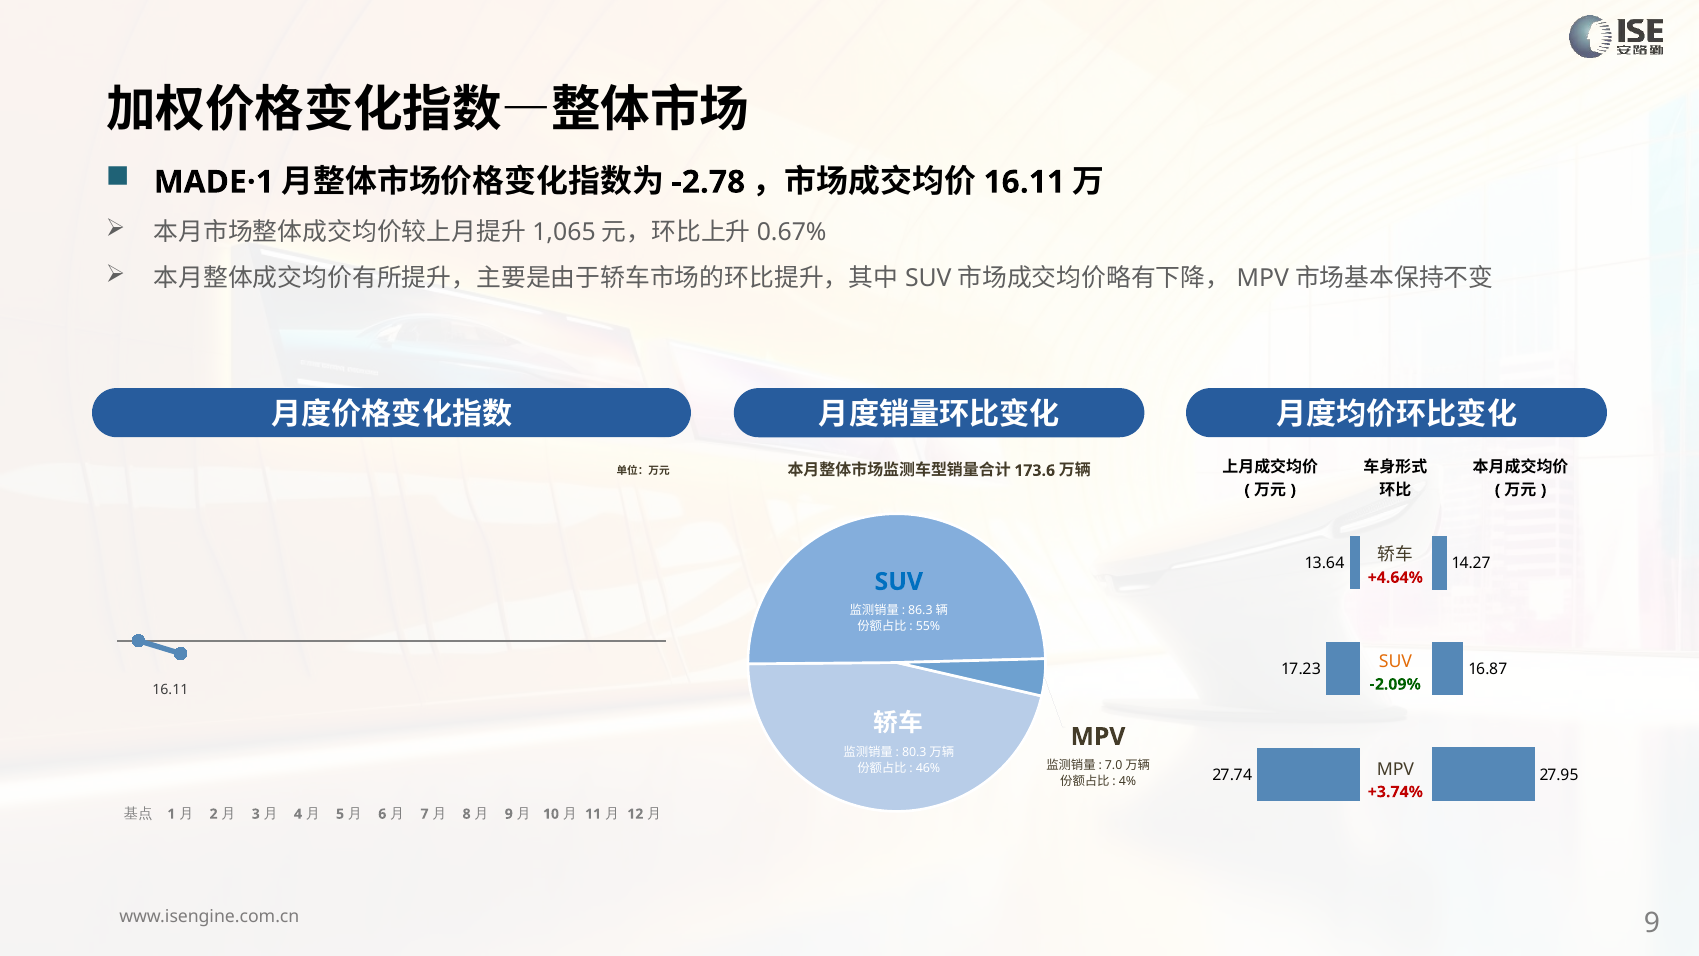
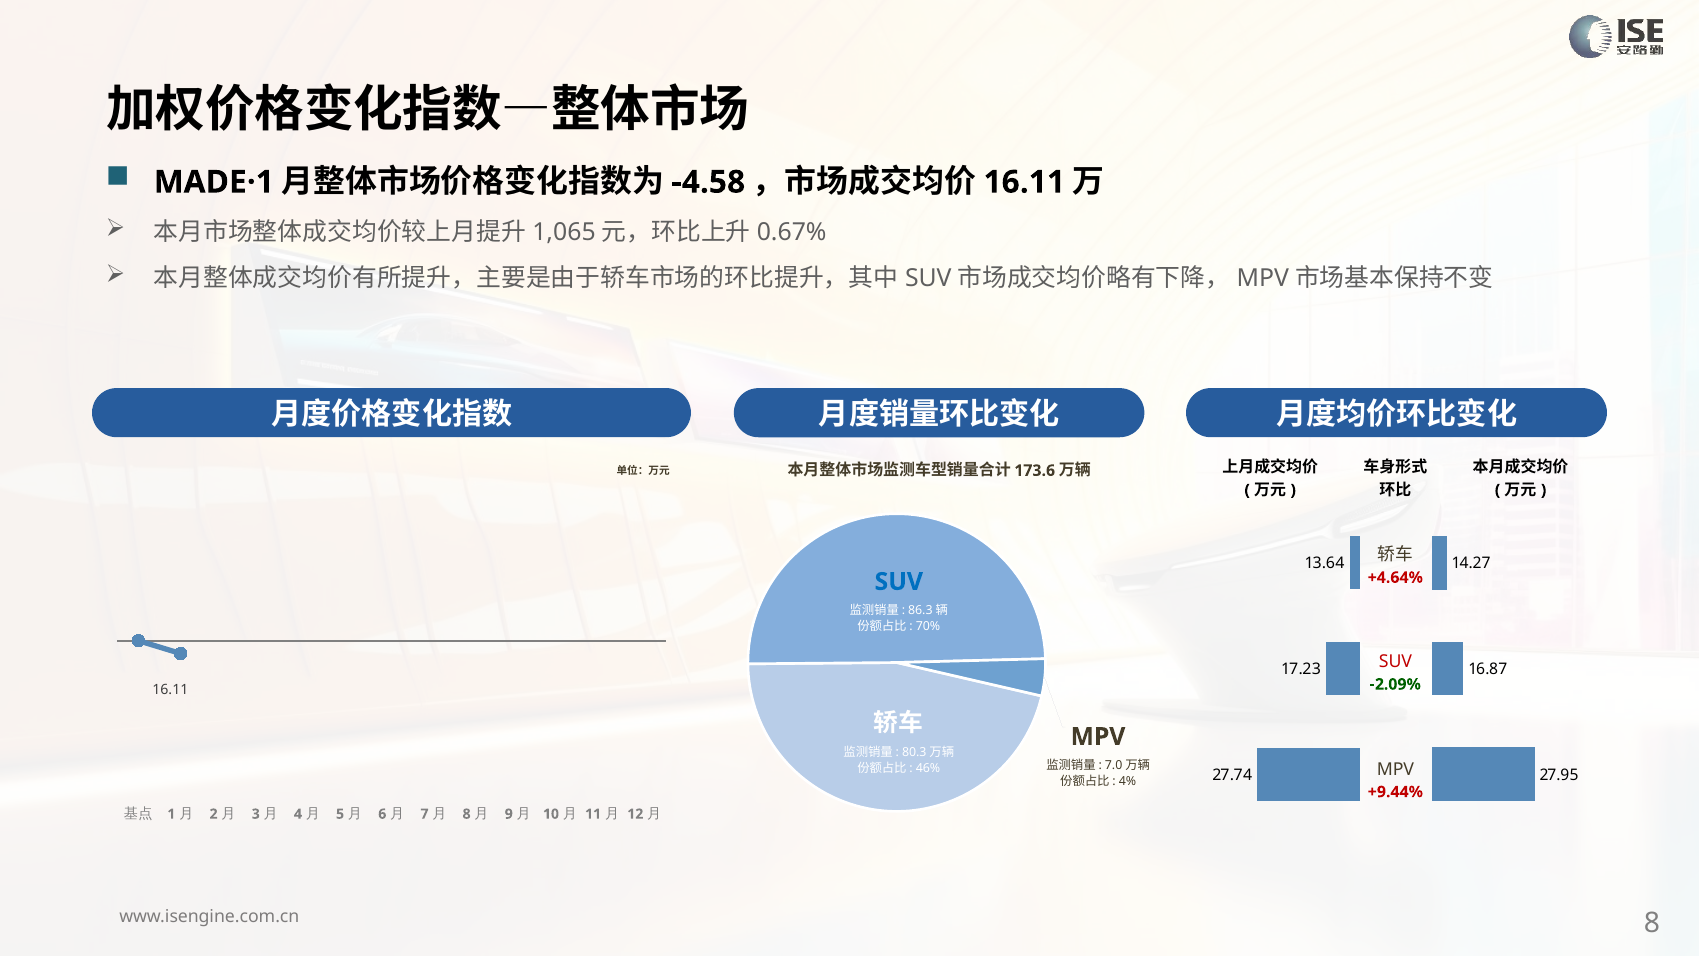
-2.78: -2.78 -> -4.58
55%: 55% -> 70%
SUV at (1395, 661) colour: orange -> red
+3.74%: +3.74% -> +9.44%
9 at (1652, 923): 9 -> 8
